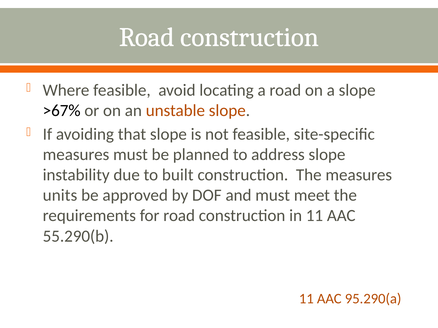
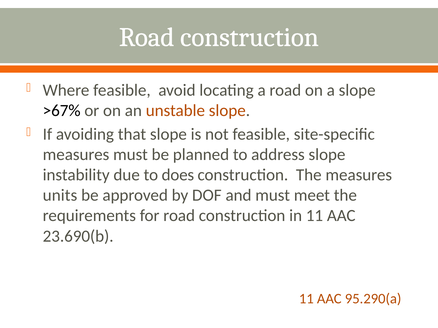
built: built -> does
55.290(b: 55.290(b -> 23.690(b
